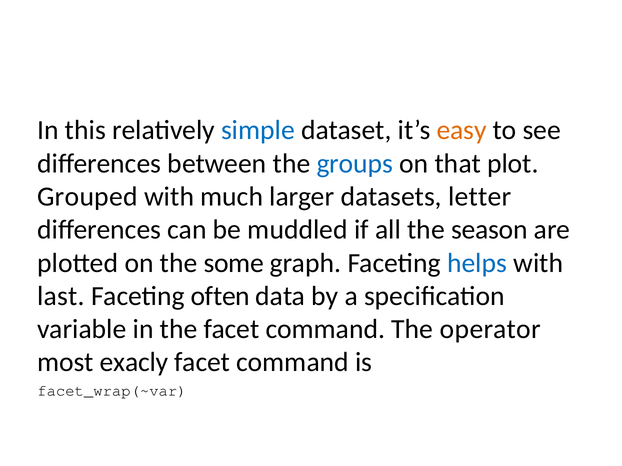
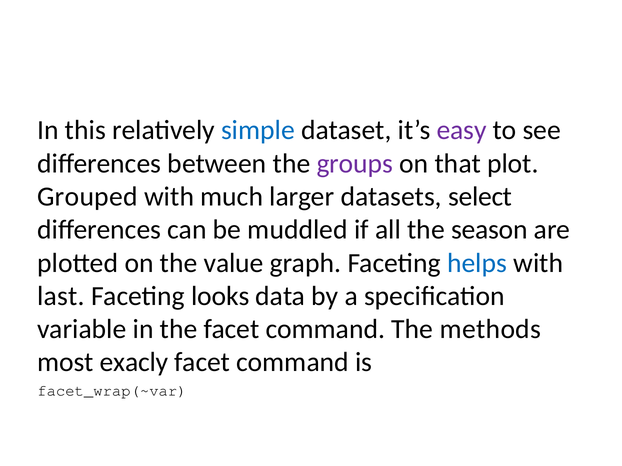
easy colour: orange -> purple
groups colour: blue -> purple
letter: letter -> select
some: some -> value
often: often -> looks
operator: operator -> methods
